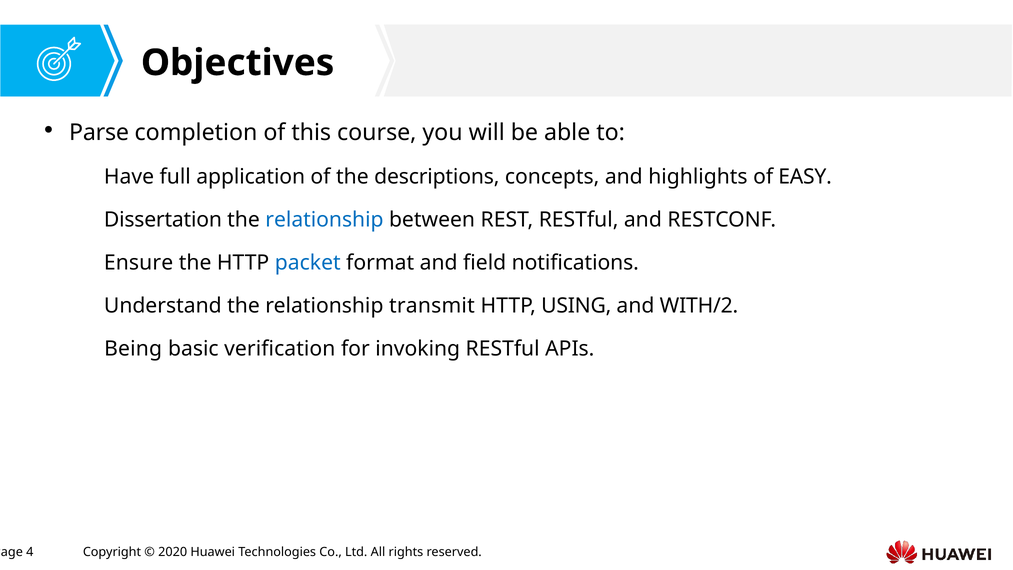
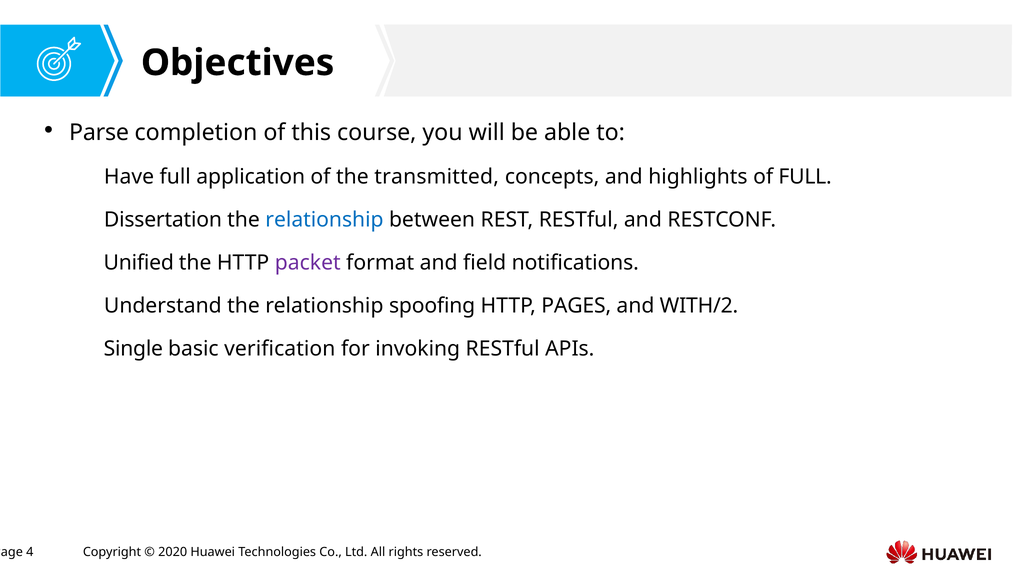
descriptions: descriptions -> transmitted
of EASY: EASY -> FULL
Ensure: Ensure -> Unified
packet colour: blue -> purple
transmit: transmit -> spoofing
USING: USING -> PAGES
Being: Being -> Single
